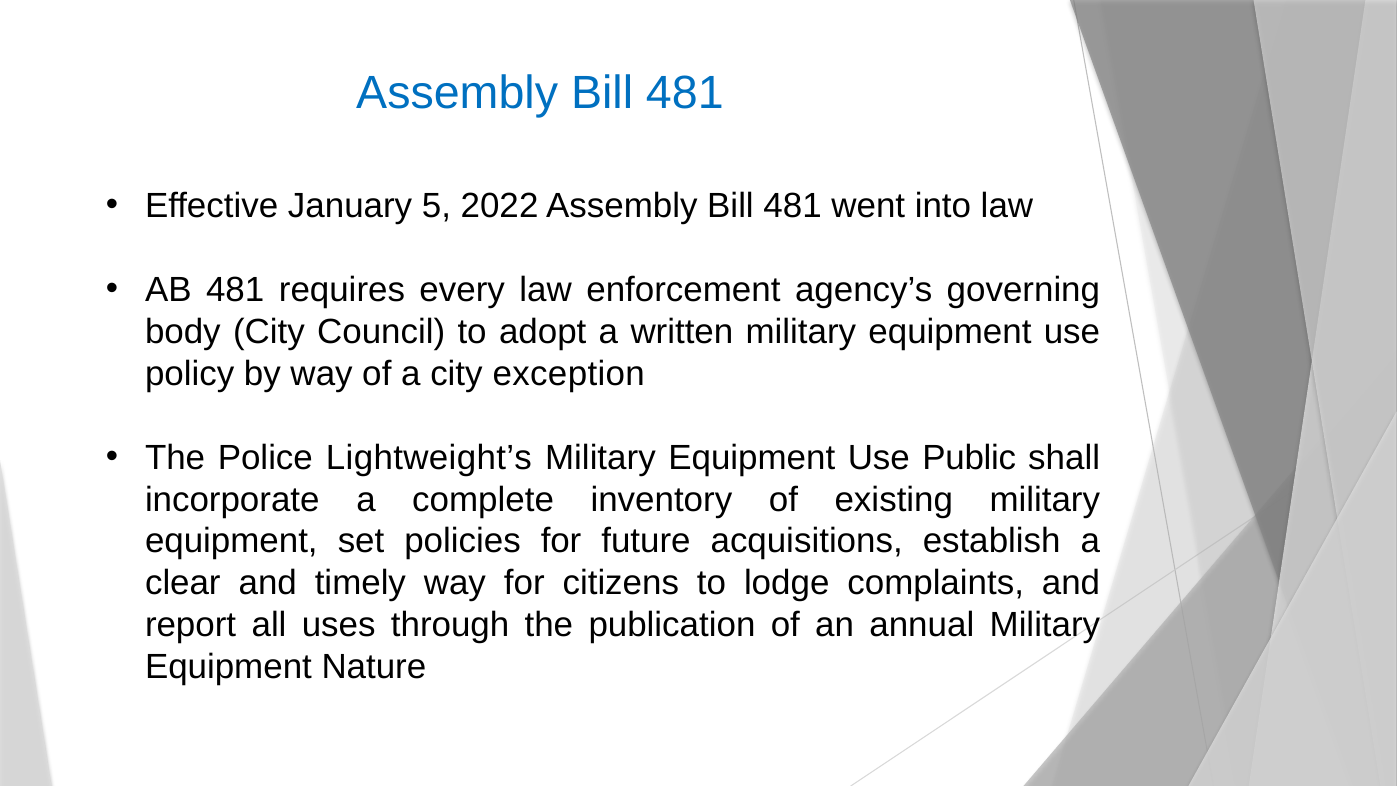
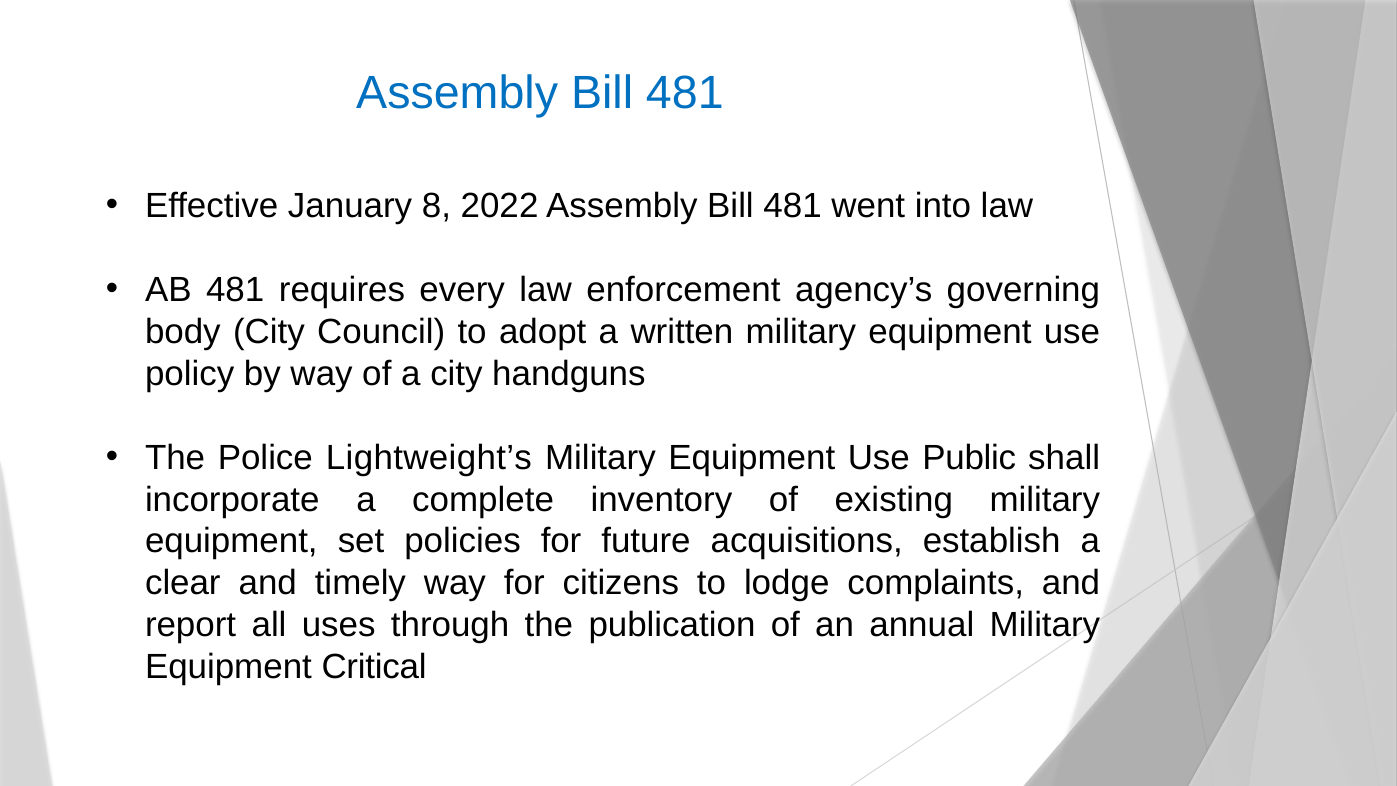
5: 5 -> 8
exception: exception -> handguns
Nature: Nature -> Critical
